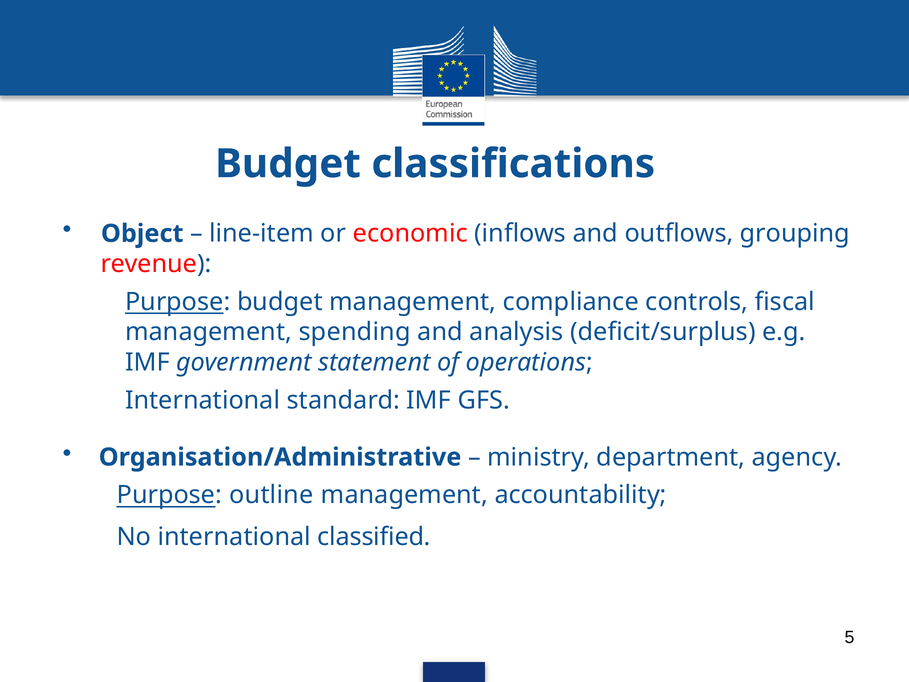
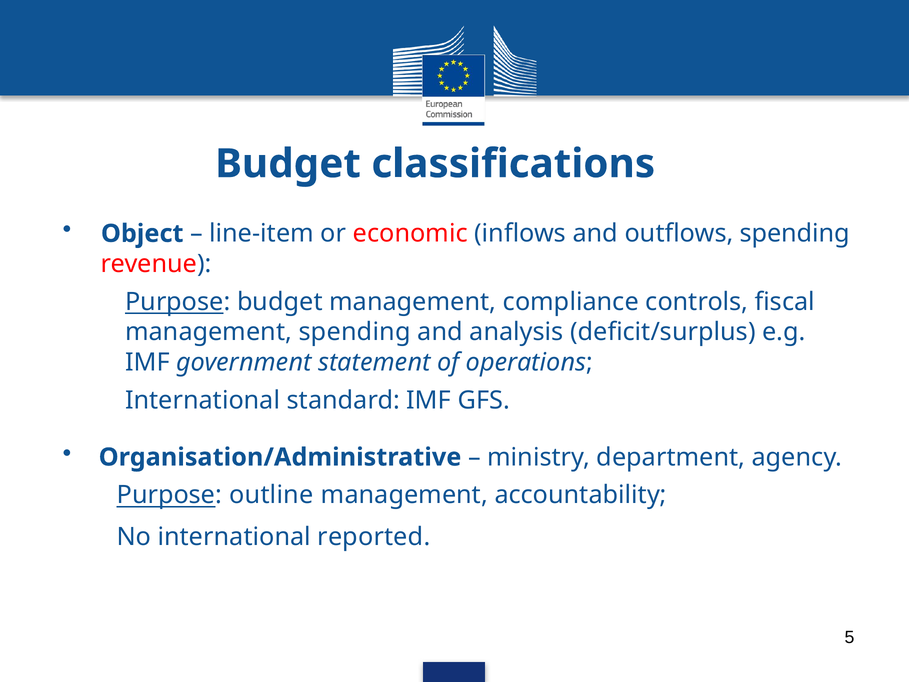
outflows grouping: grouping -> spending
classified: classified -> reported
